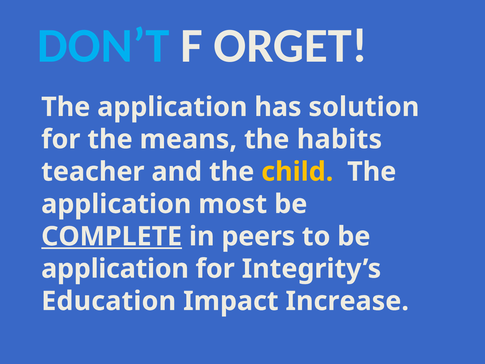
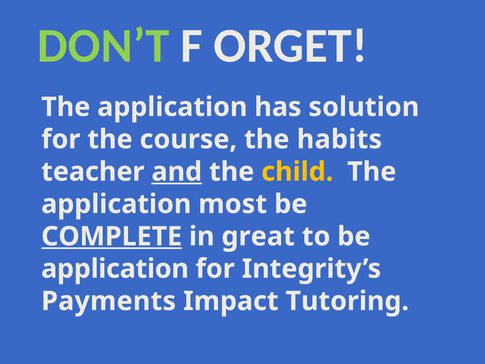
DON’T colour: light blue -> light green
means: means -> course
and underline: none -> present
peers: peers -> great
Education: Education -> Payments
Increase: Increase -> Tutoring
